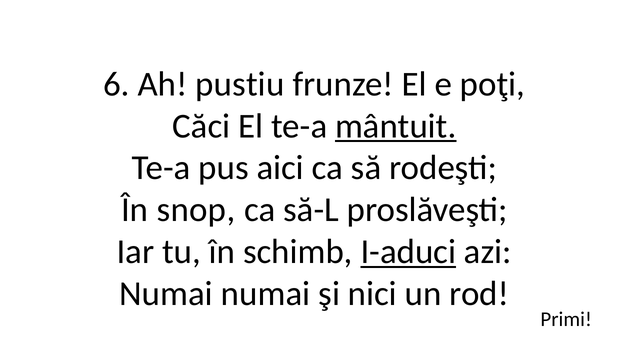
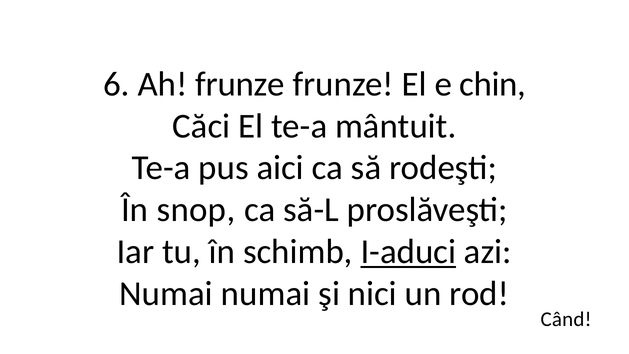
Ah pustiu: pustiu -> frunze
poţi: poţi -> chin
mântuit underline: present -> none
Primi: Primi -> Când
